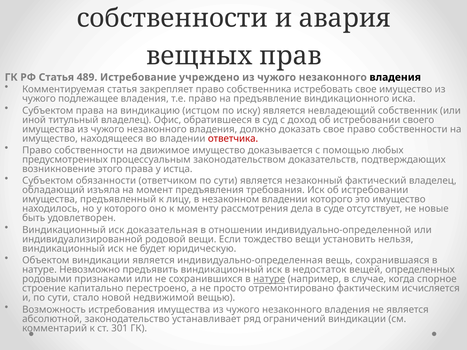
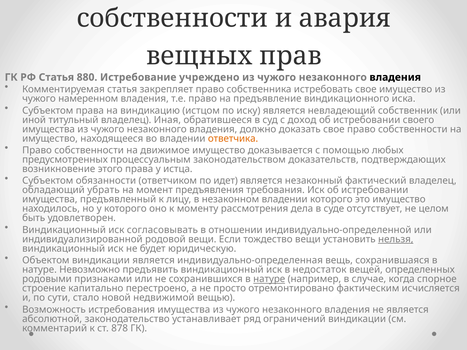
489: 489 -> 880
подлежащее: подлежащее -> намеренном
Офис: Офис -> Иная
ответчика colour: red -> orange
ответчиком по сути: сути -> идет
изъяла: изъяла -> убрать
новые: новые -> целом
доказательная: доказательная -> согласовывать
нельзя underline: none -> present
301: 301 -> 878
